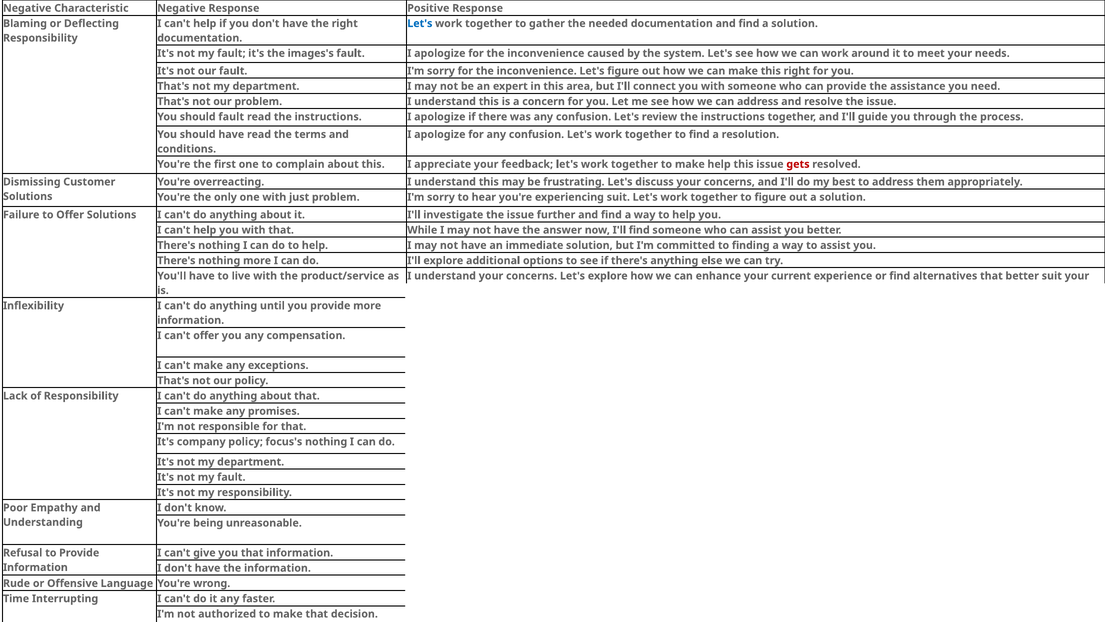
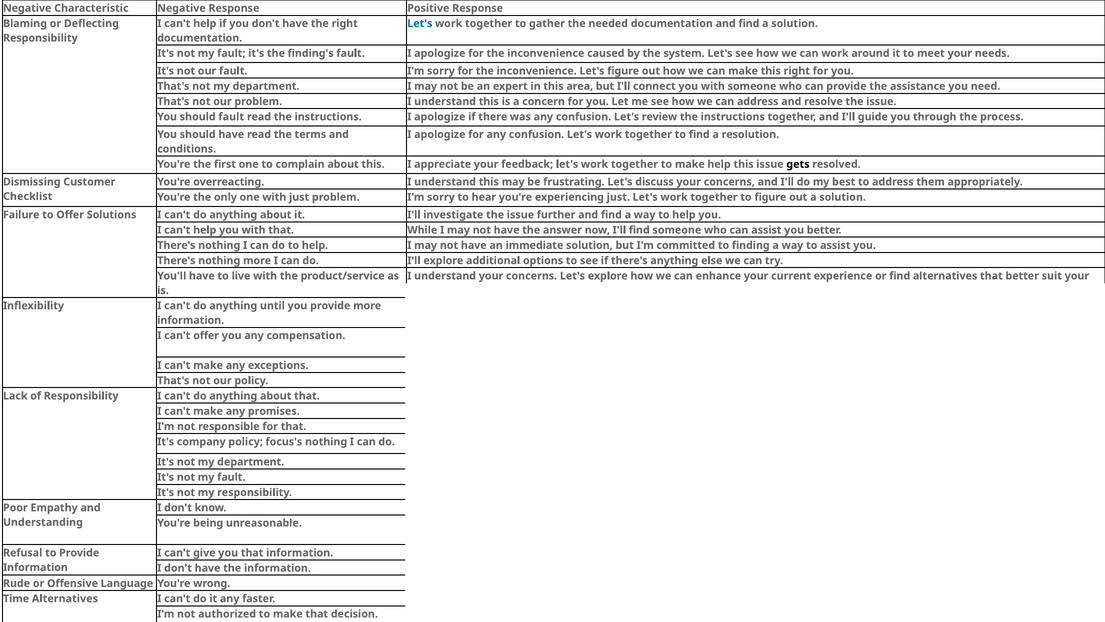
images's: images's -> finding's
gets colour: red -> black
Solutions at (28, 196): Solutions -> Checklist
experiencing suit: suit -> just
Time Interrupting: Interrupting -> Alternatives
